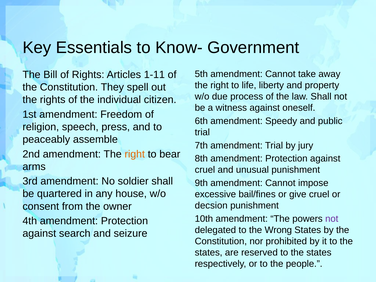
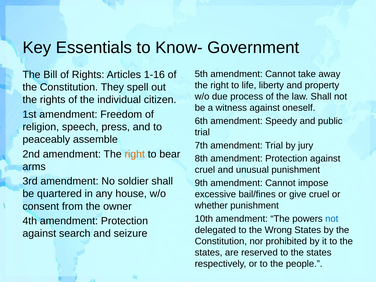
1-11: 1-11 -> 1-16
decsion: decsion -> whether
not at (332, 219) colour: purple -> blue
